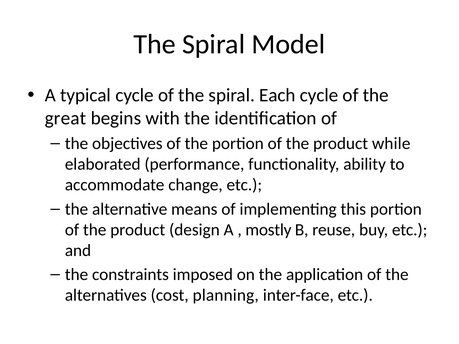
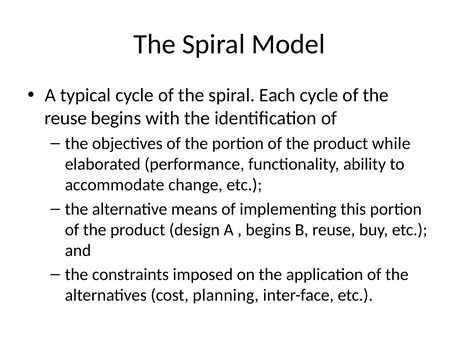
great at (65, 118): great -> reuse
mostly at (268, 230): mostly -> begins
